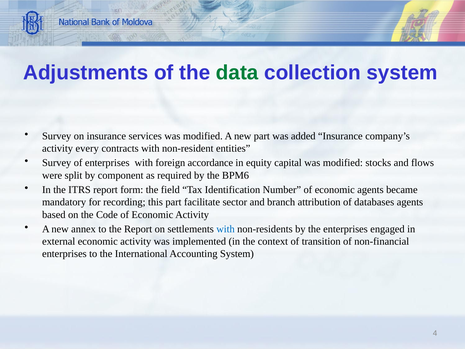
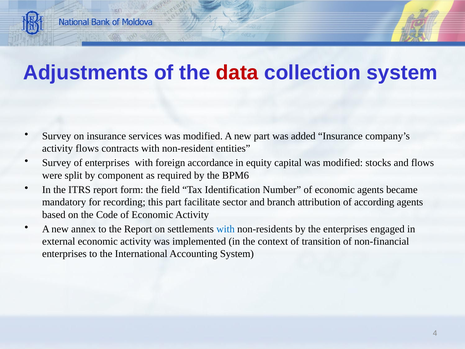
data colour: green -> red
activity every: every -> flows
databases: databases -> according
